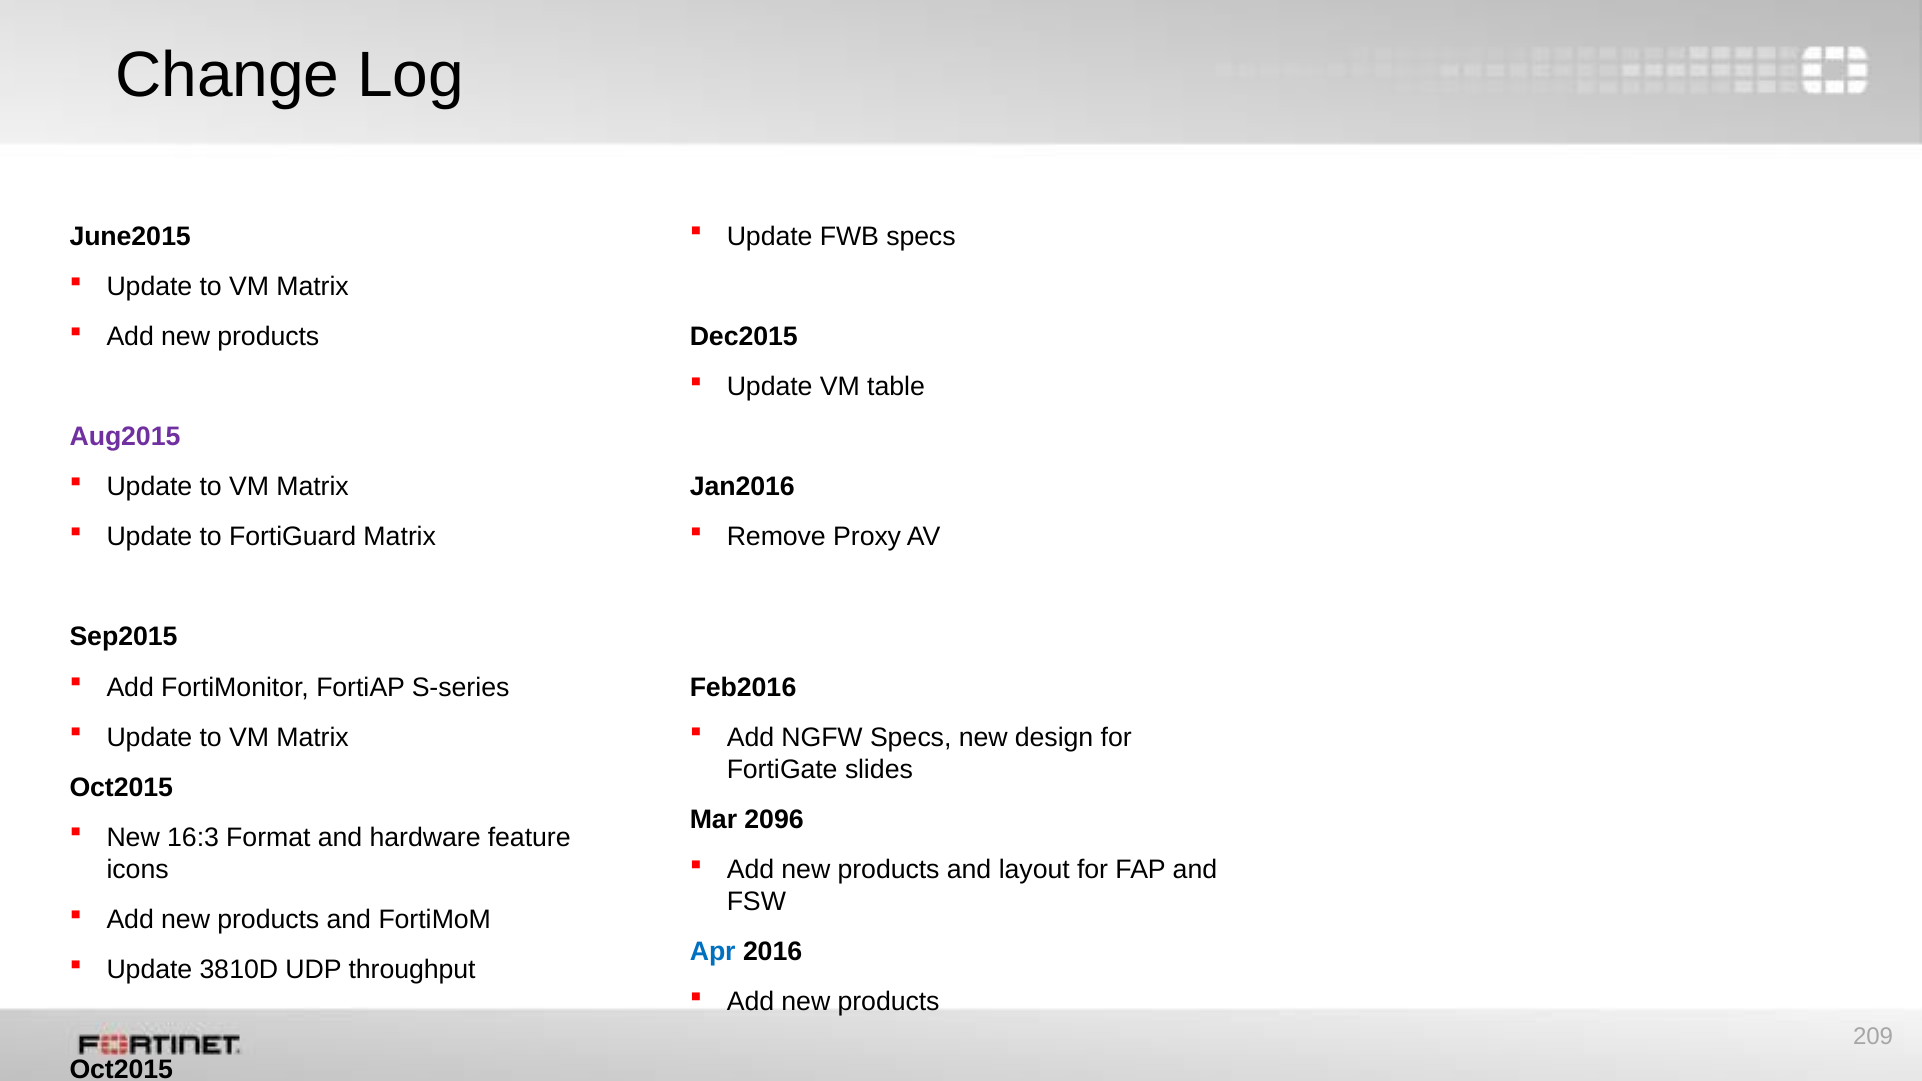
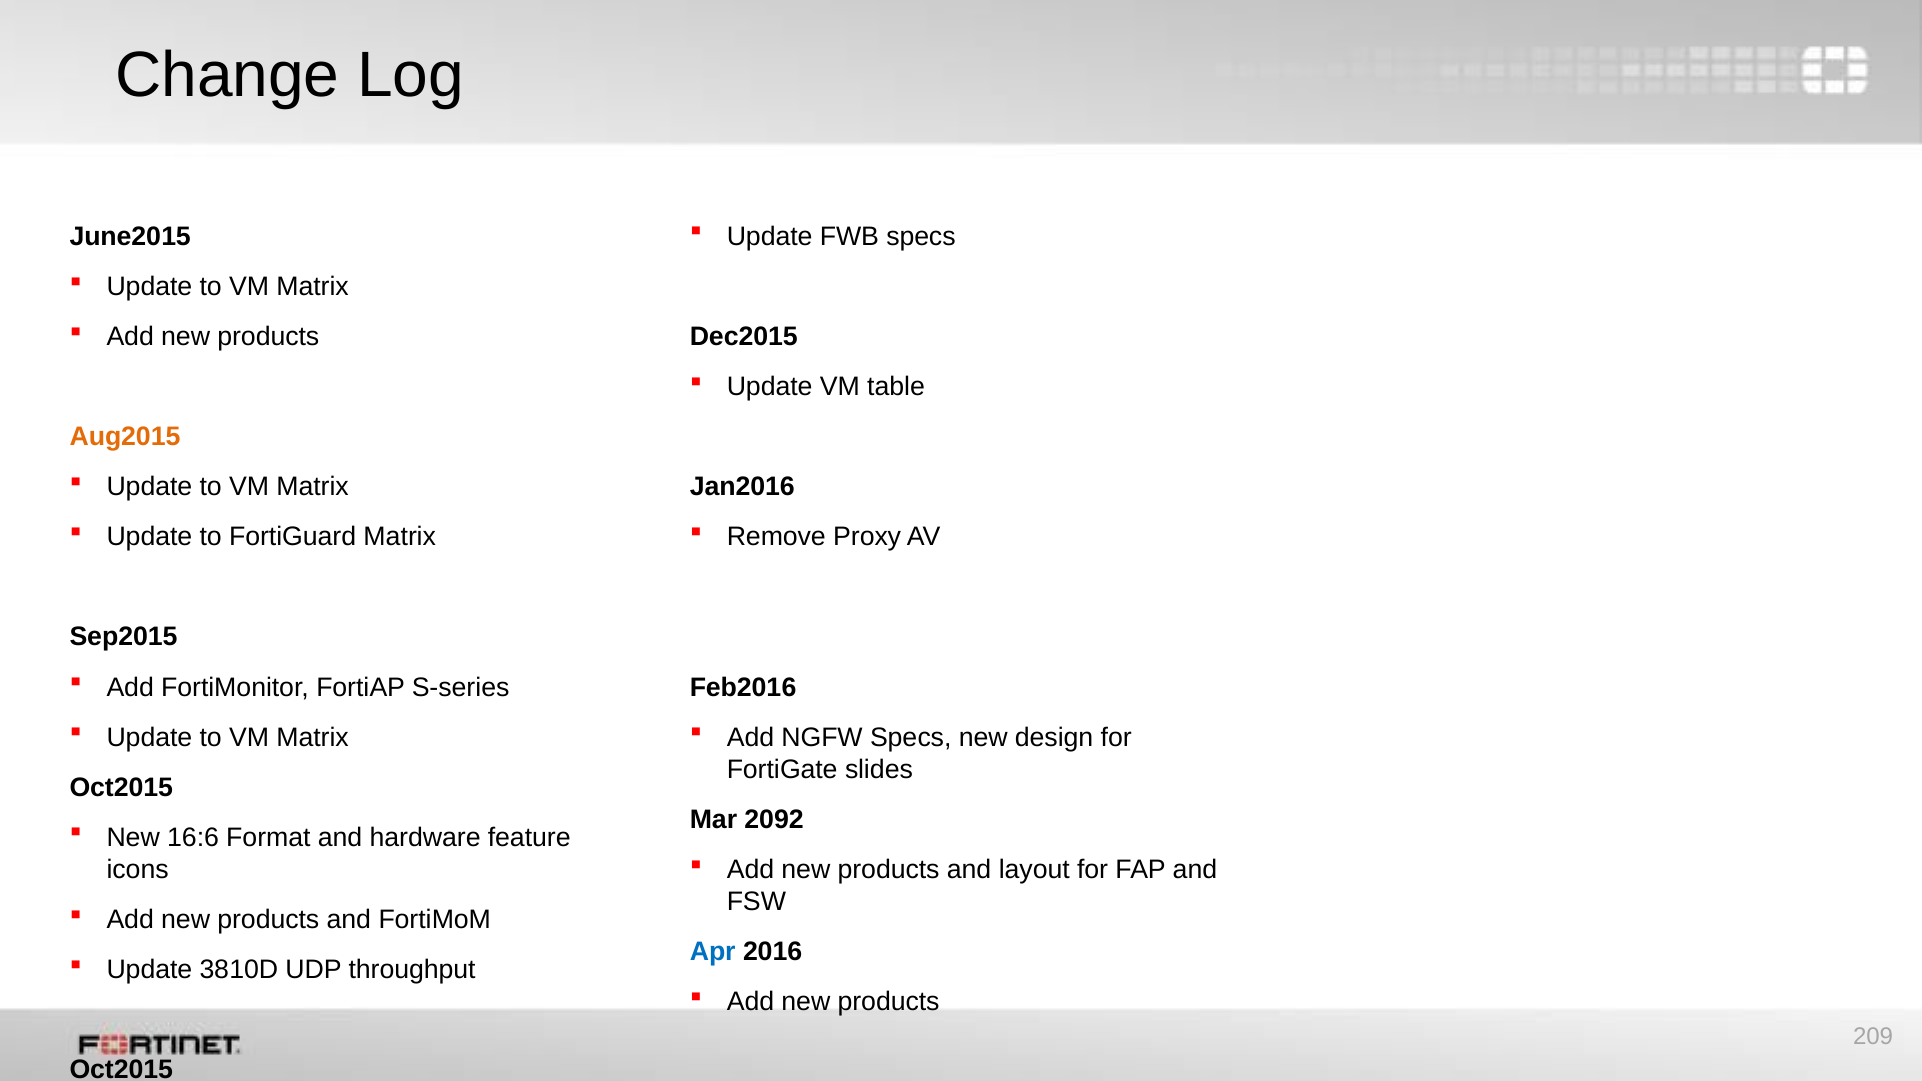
Aug2015 colour: purple -> orange
2096: 2096 -> 2092
16:3: 16:3 -> 16:6
